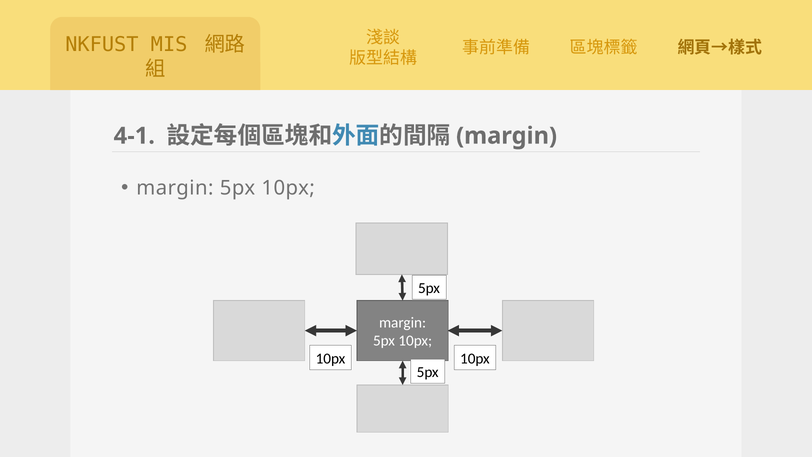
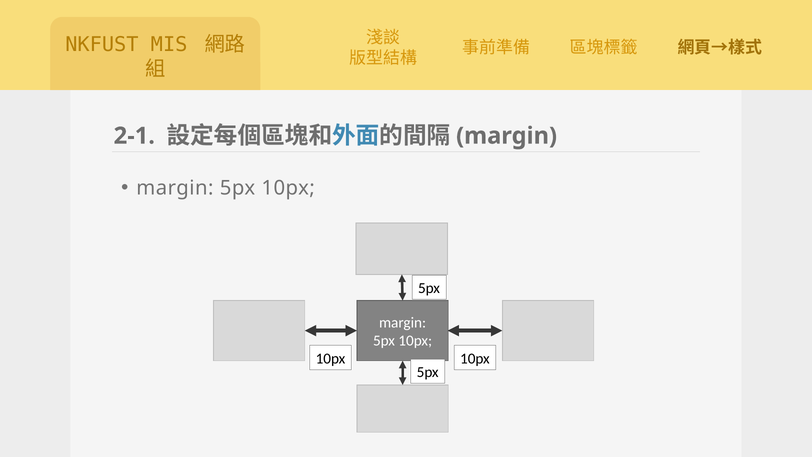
4-1: 4-1 -> 2-1
